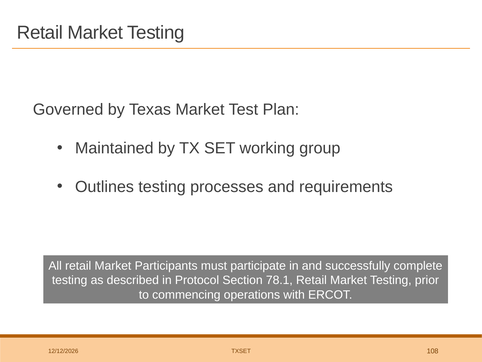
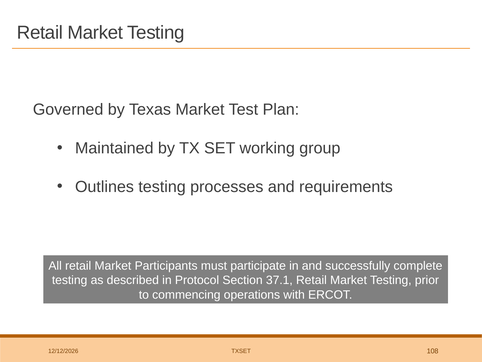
78.1: 78.1 -> 37.1
